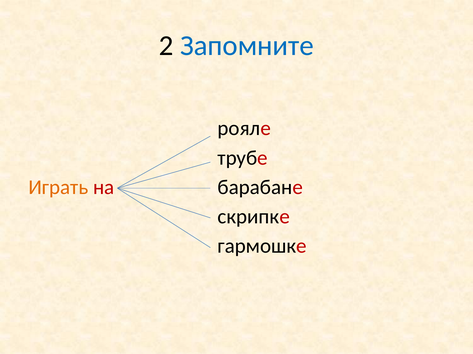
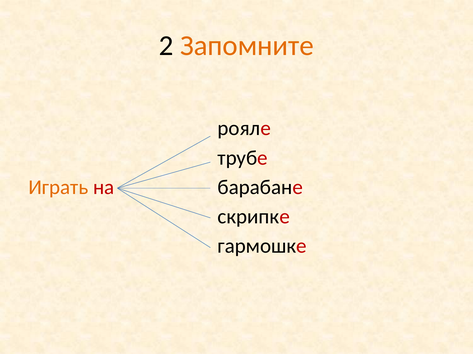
Запомните colour: blue -> orange
